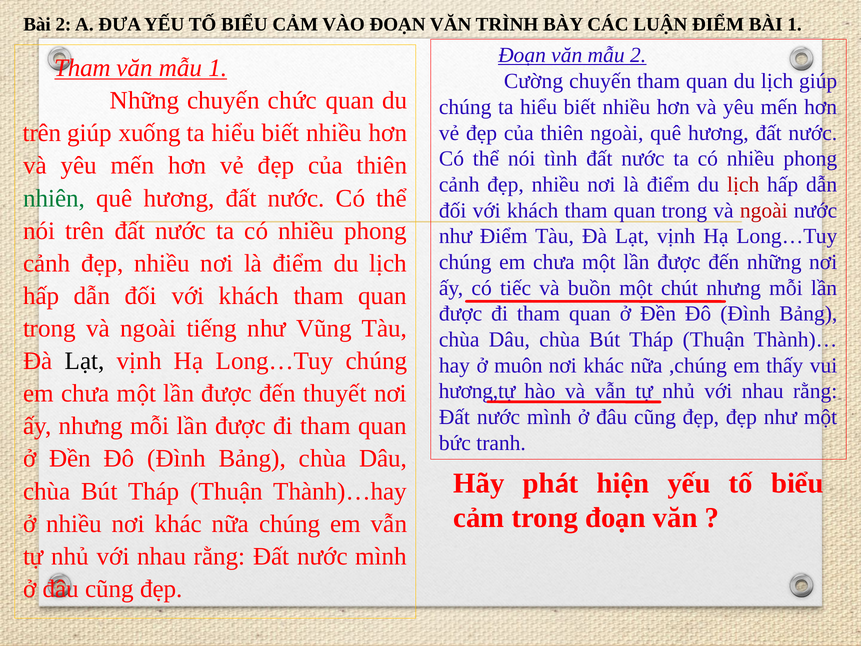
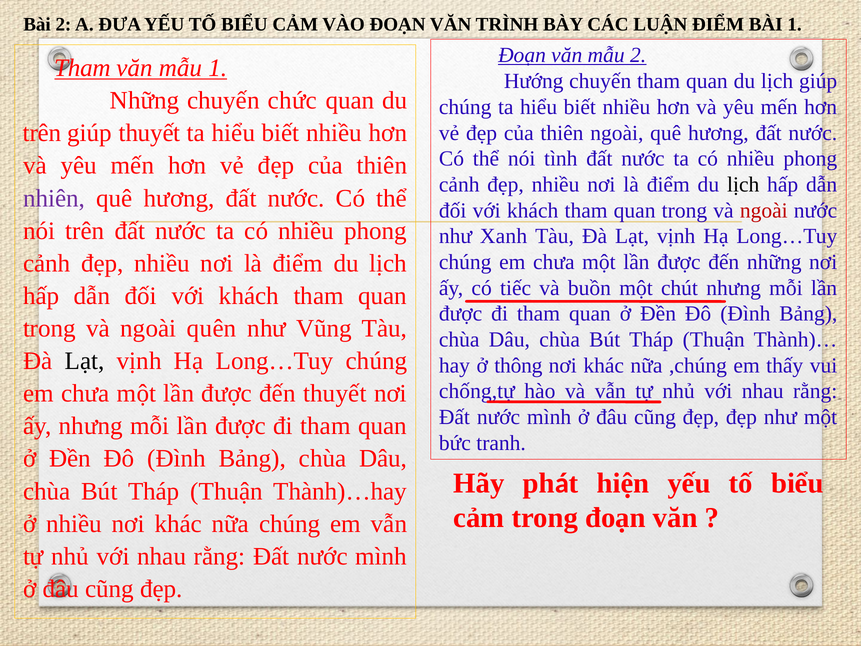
Cường: Cường -> Hướng
giúp xuống: xuống -> thuyết
lịch at (743, 185) colour: red -> black
nhiên colour: green -> purple
như Điểm: Điểm -> Xanh
tiếng: tiếng -> quên
muôn: muôn -> thông
hương,tự: hương,tự -> chống,tự
